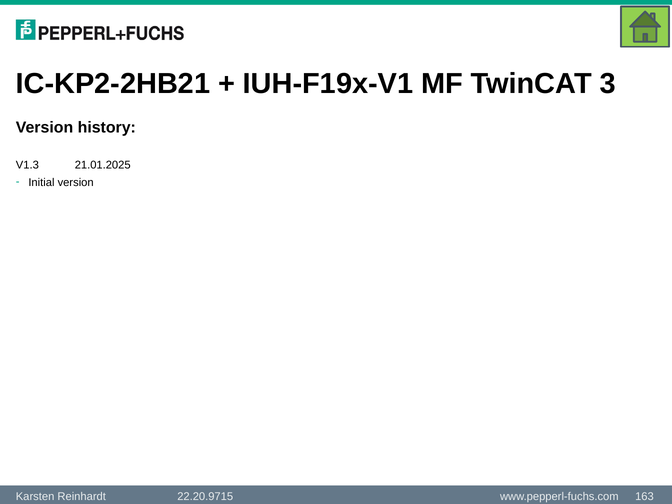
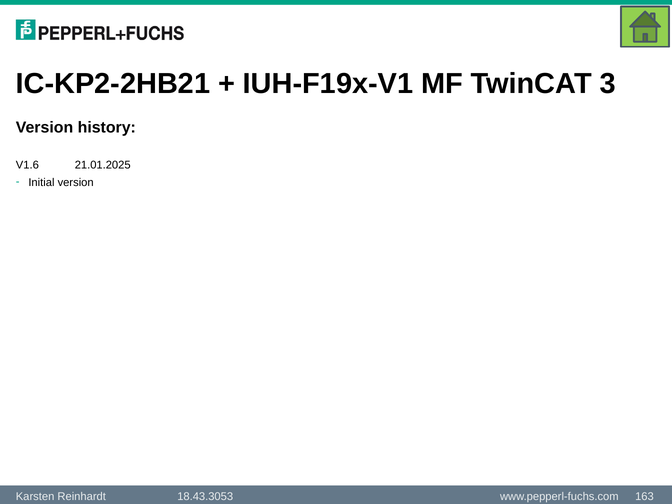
V1.3: V1.3 -> V1.6
22.20.9715: 22.20.9715 -> 18.43.3053
